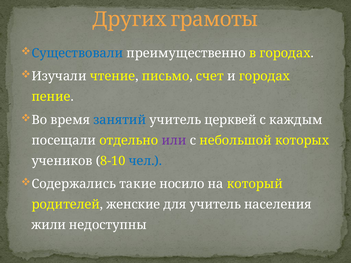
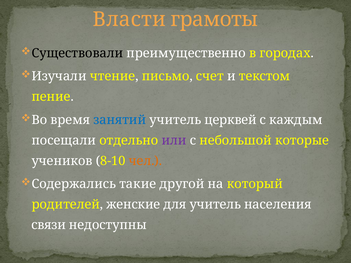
Других: Других -> Власти
Существовали colour: blue -> black
и городах: городах -> текстом
которых: которых -> которые
чел colour: blue -> orange
носило: носило -> другой
жили: жили -> связи
